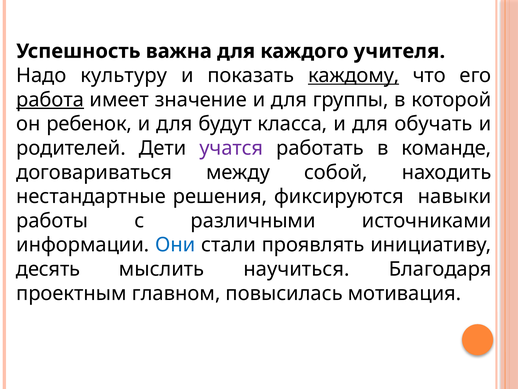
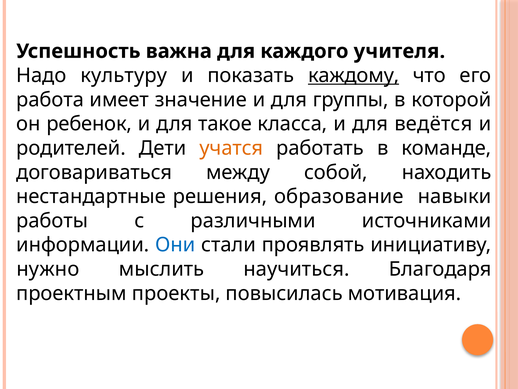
работа underline: present -> none
будут: будут -> такое
обучать: обучать -> ведётся
учатся colour: purple -> orange
фиксируются: фиксируются -> образование
десять: десять -> нужно
главном: главном -> проекты
